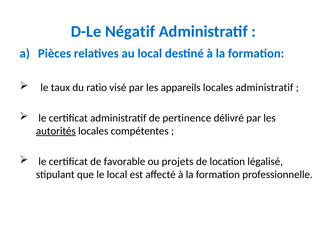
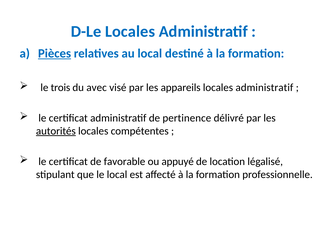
D-Le Négatif: Négatif -> Locales
Pièces underline: none -> present
taux: taux -> trois
ratio: ratio -> avec
projets: projets -> appuyé
